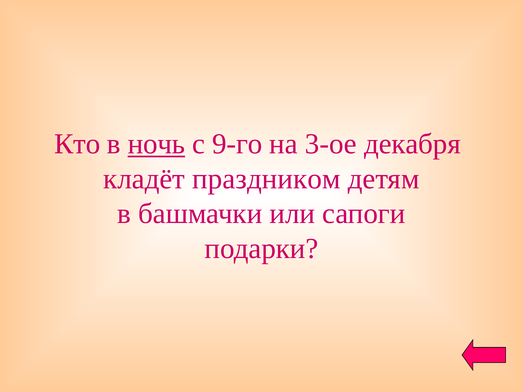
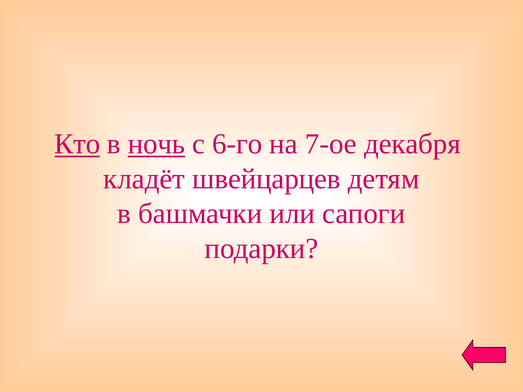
Кто underline: none -> present
9-го: 9-го -> 6-го
3-ое: 3-ое -> 7-ое
праздником: праздником -> швейцарцев
